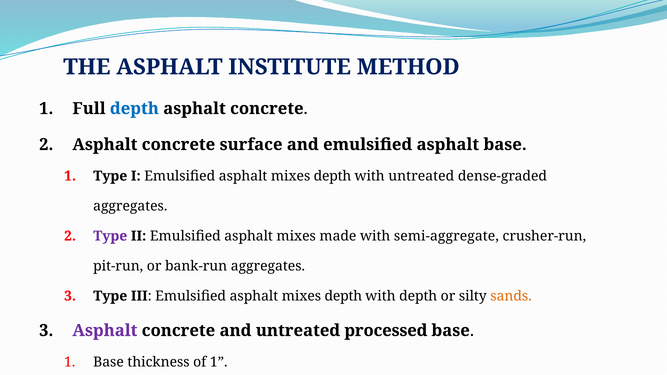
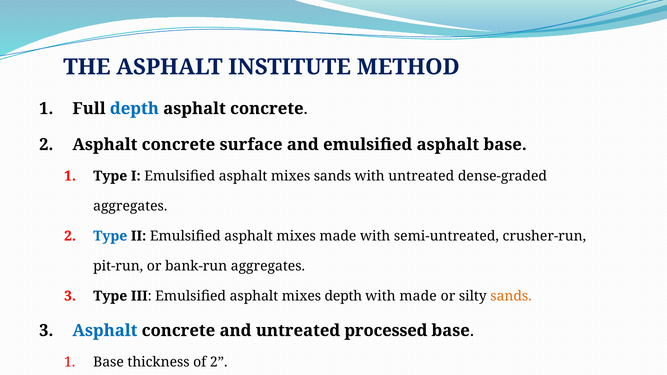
depth at (332, 176): depth -> sands
Type at (110, 236) colour: purple -> blue
semi-aggregate: semi-aggregate -> semi-untreated
with depth: depth -> made
Asphalt at (105, 331) colour: purple -> blue
of 1: 1 -> 2
